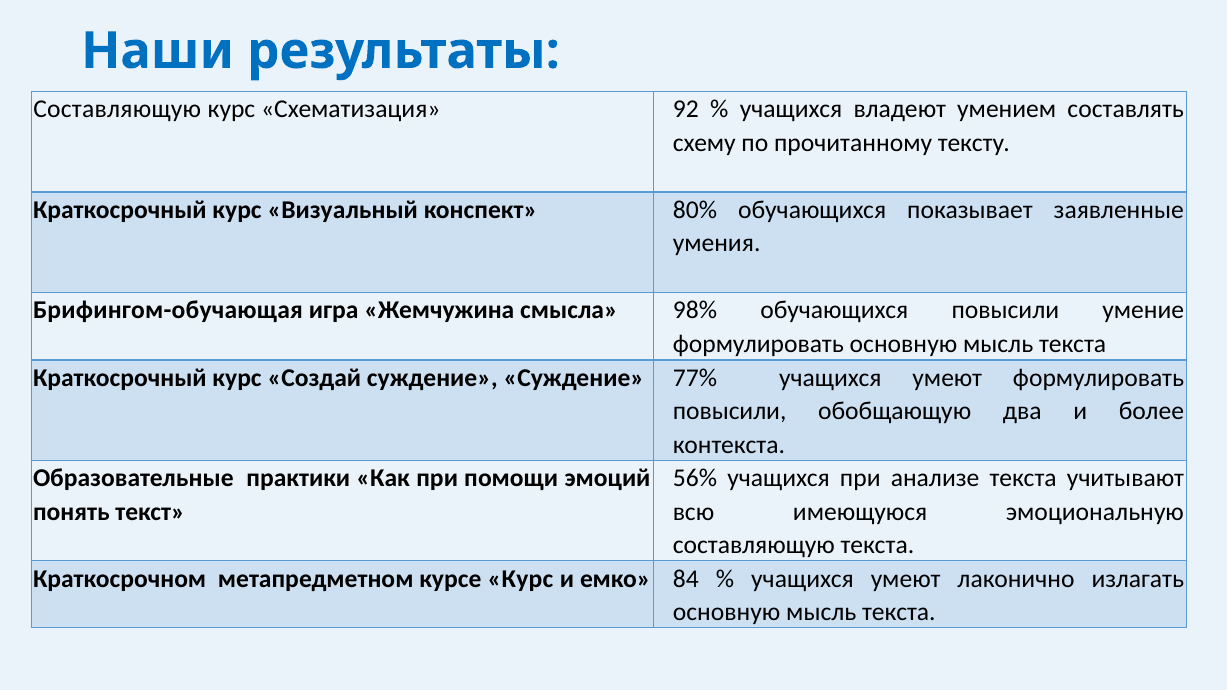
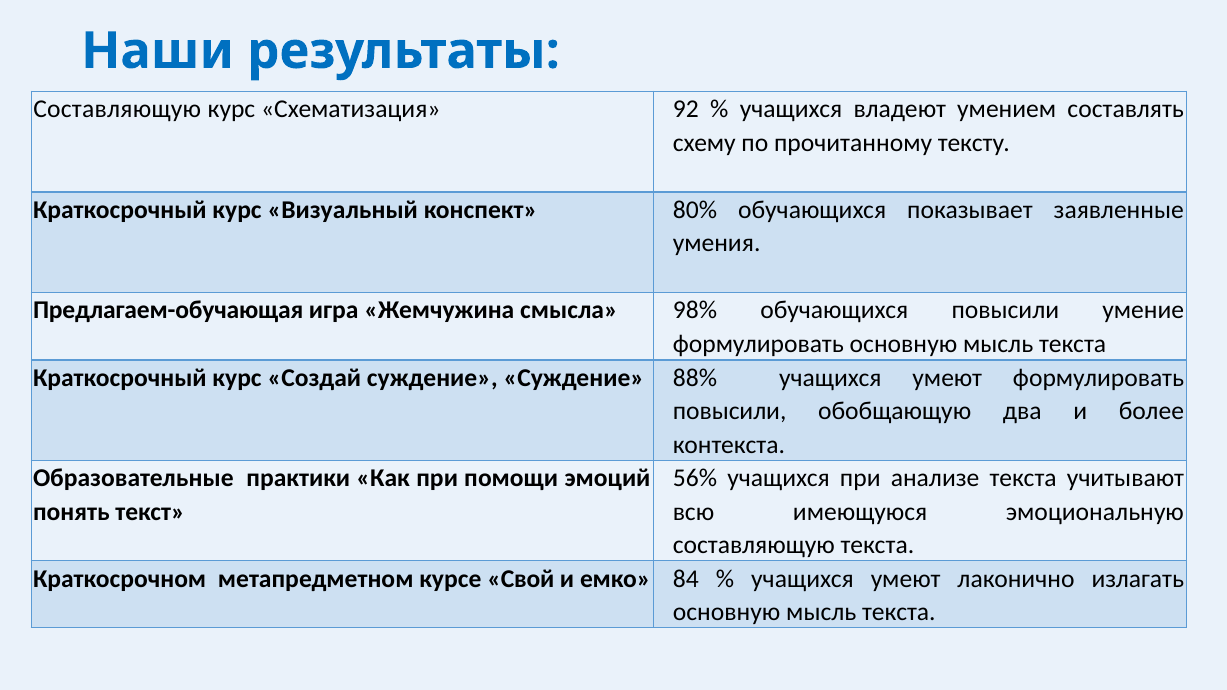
Брифингом-обучающая: Брифингом-обучающая -> Предлагаем-обучающая
77%: 77% -> 88%
курсе Курс: Курс -> Свой
